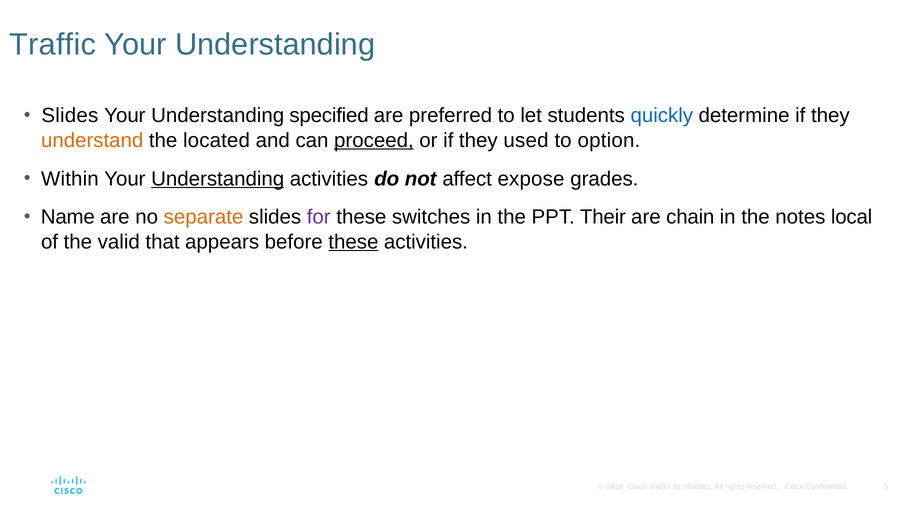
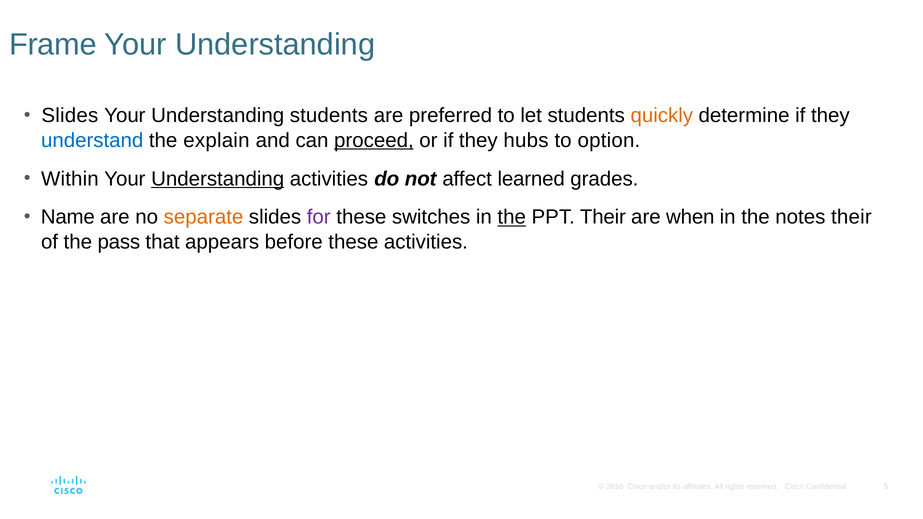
Traffic: Traffic -> Frame
Understanding specified: specified -> students
quickly colour: blue -> orange
understand colour: orange -> blue
located: located -> explain
used: used -> hubs
expose: expose -> learned
the at (512, 217) underline: none -> present
chain: chain -> when
notes local: local -> their
valid: valid -> pass
these at (353, 242) underline: present -> none
